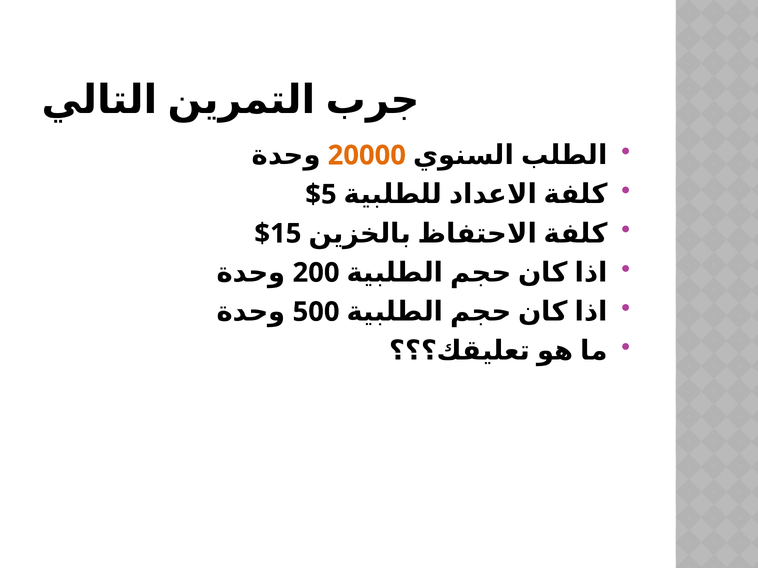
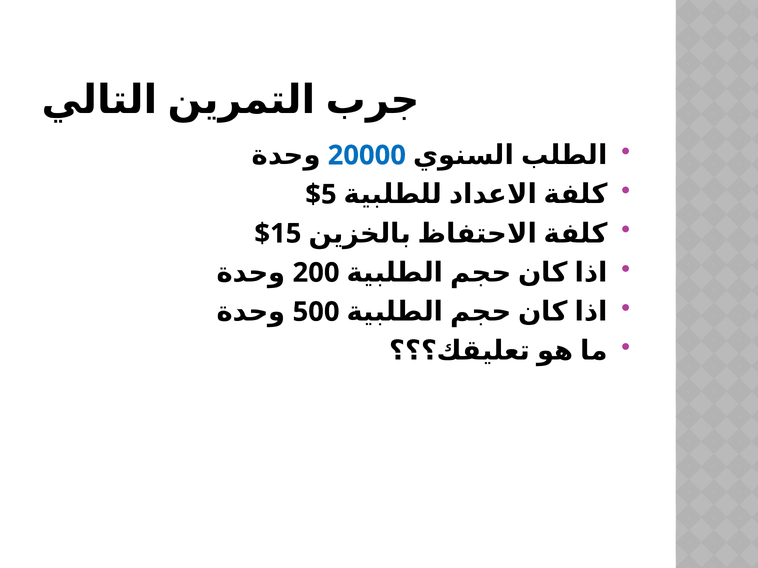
20000 colour: orange -> blue
